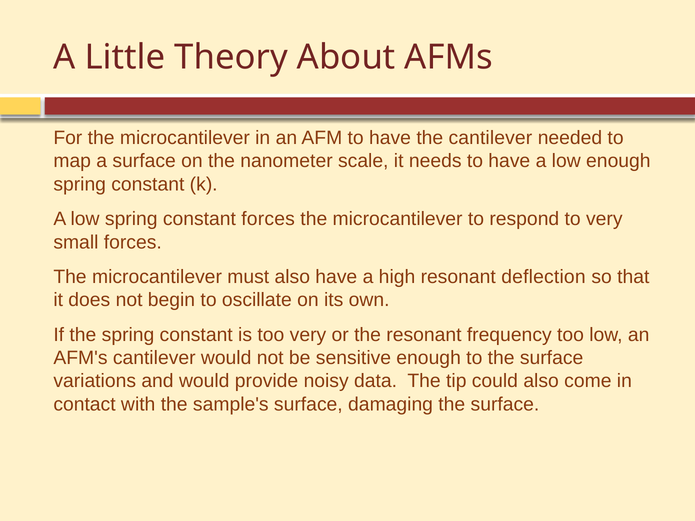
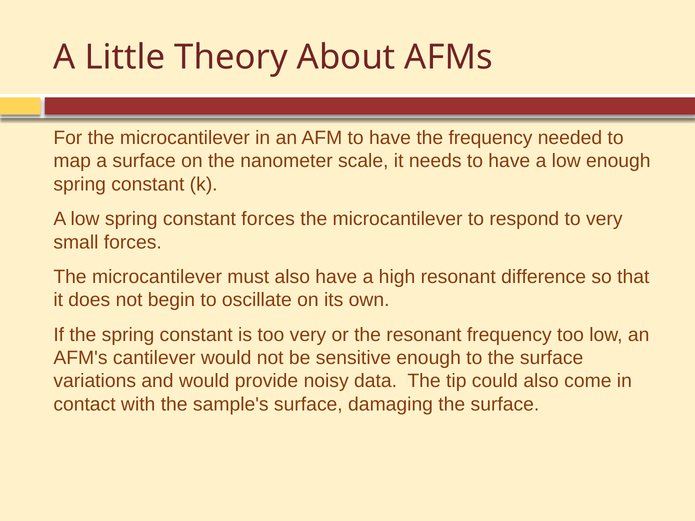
the cantilever: cantilever -> frequency
deflection: deflection -> difference
